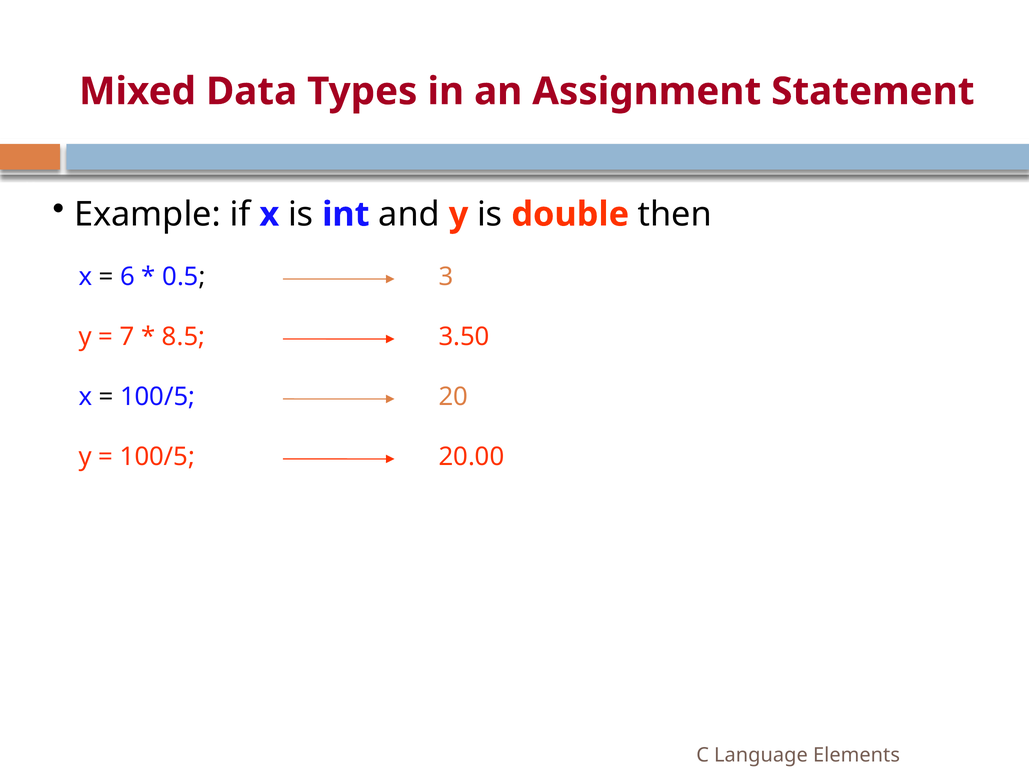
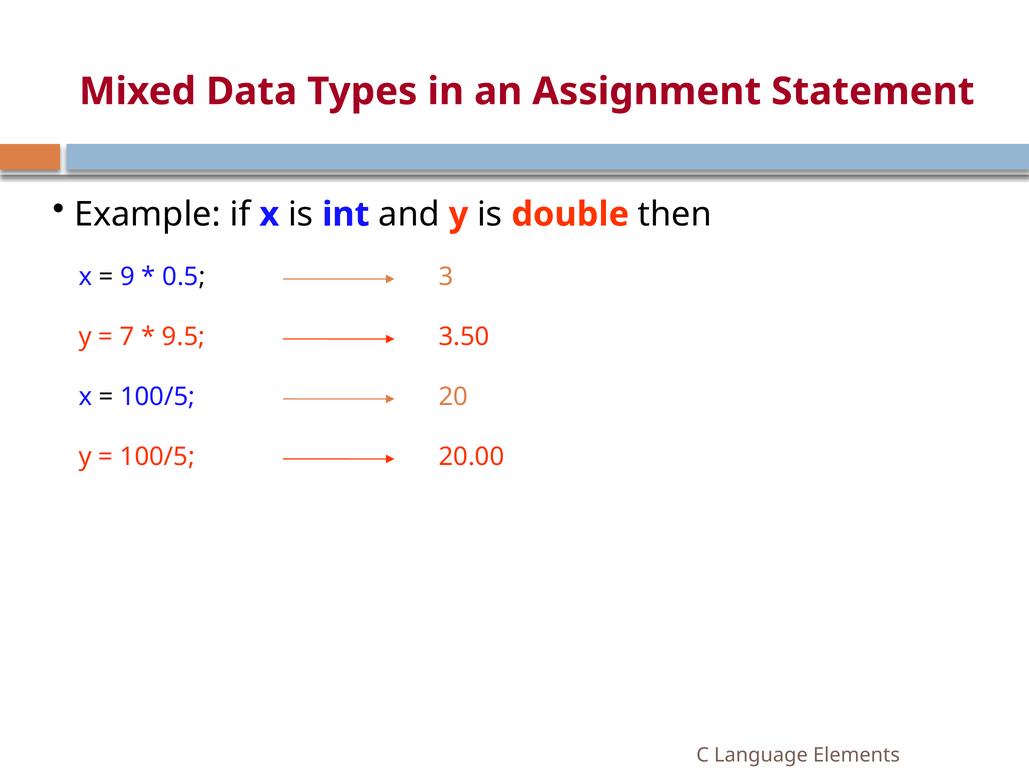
6: 6 -> 9
8.5: 8.5 -> 9.5
